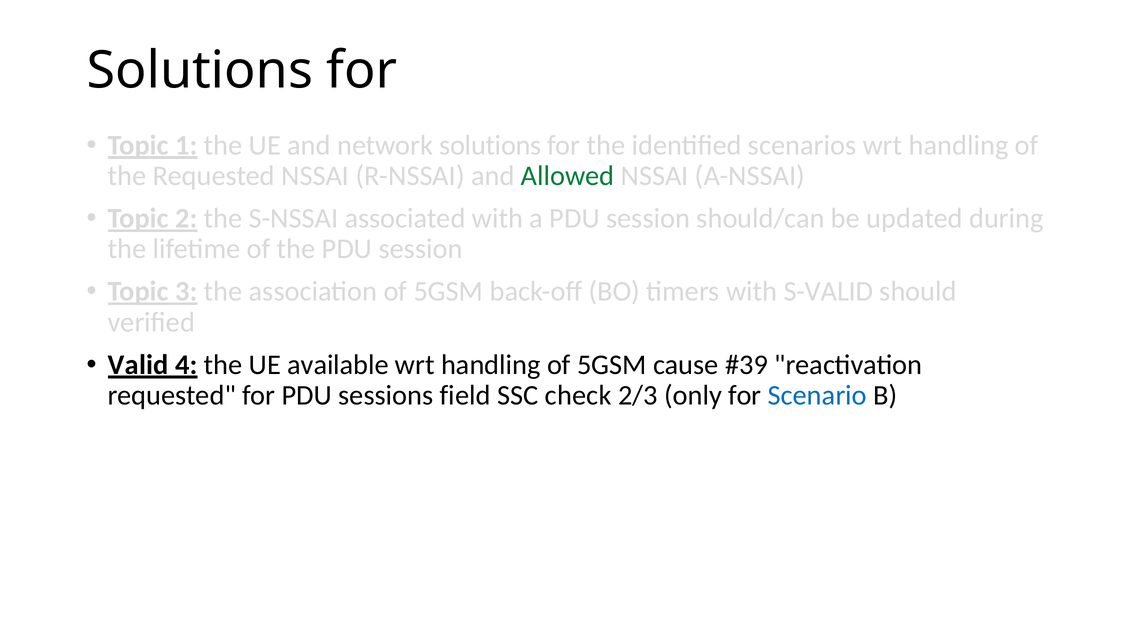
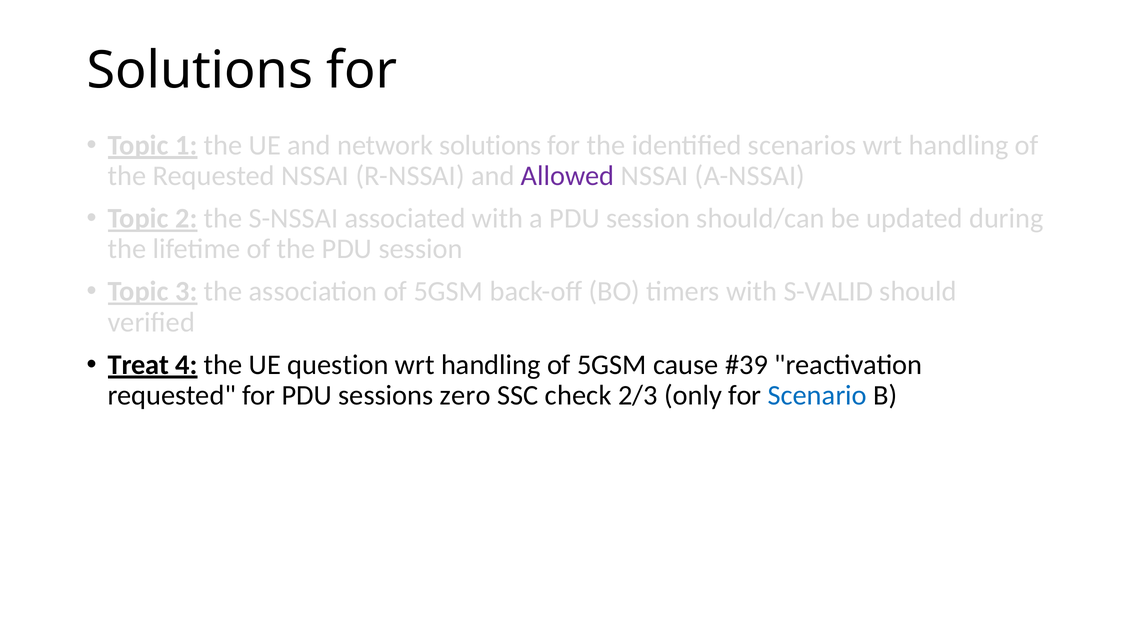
Allowed colour: green -> purple
Valid: Valid -> Treat
available: available -> question
field: field -> zero
